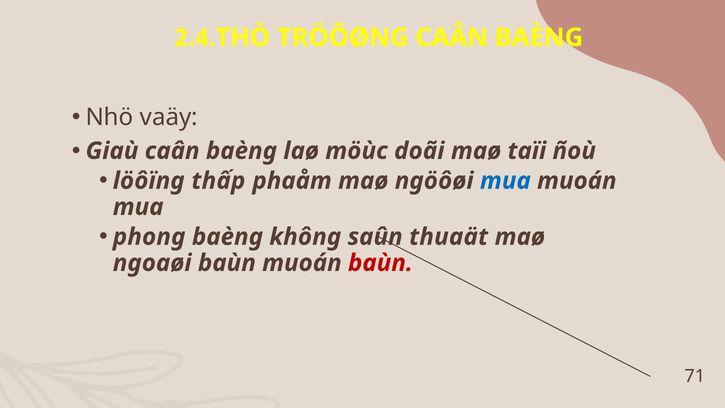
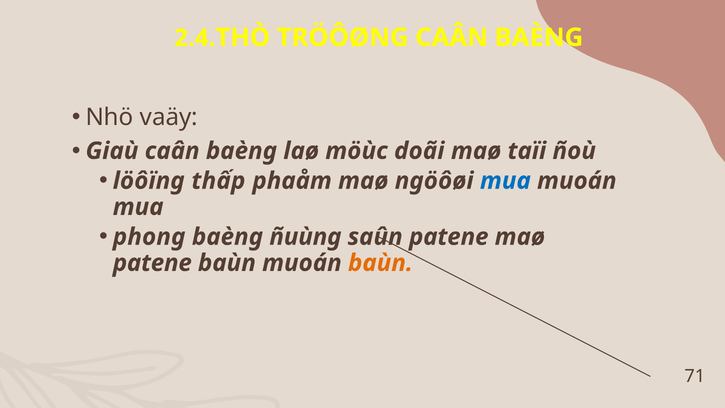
không: không -> ñuùng
saûn thuaät: thuaät -> patene
ngoaøi at (152, 263): ngoaøi -> patene
baùn at (380, 263) colour: red -> orange
